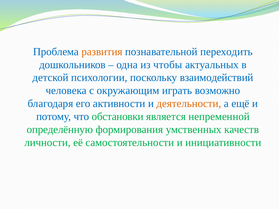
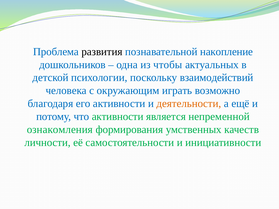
развития colour: orange -> black
переходить: переходить -> накопление
что обстановки: обстановки -> активности
определённую: определённую -> ознакомления
